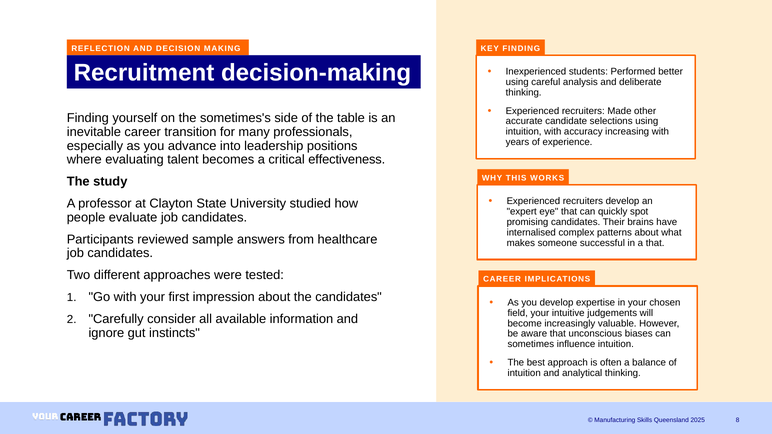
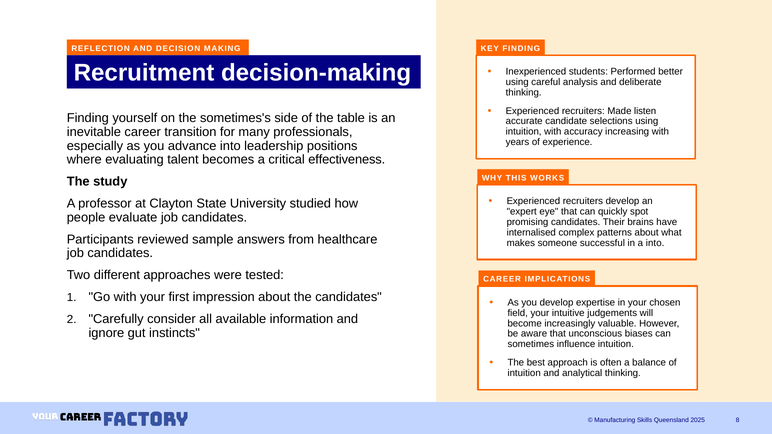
other: other -> listen
a that: that -> into
